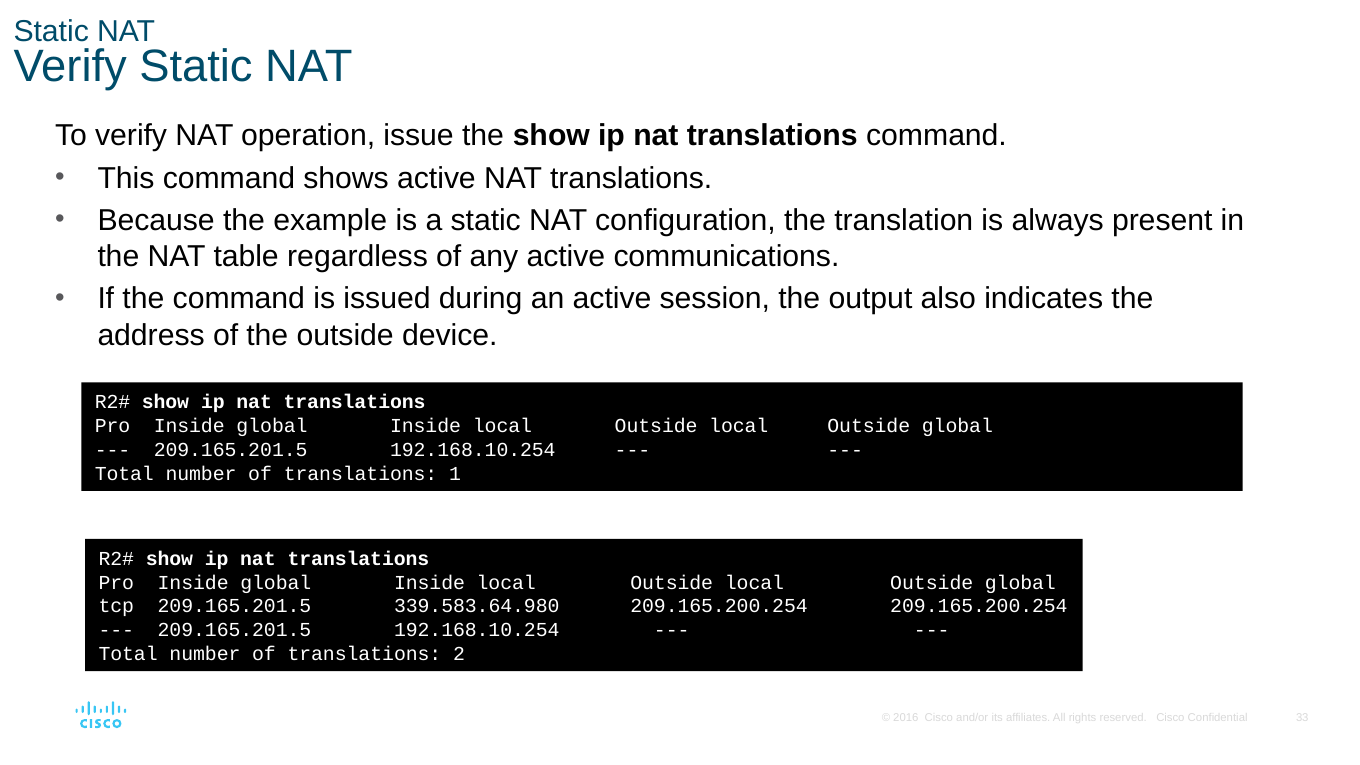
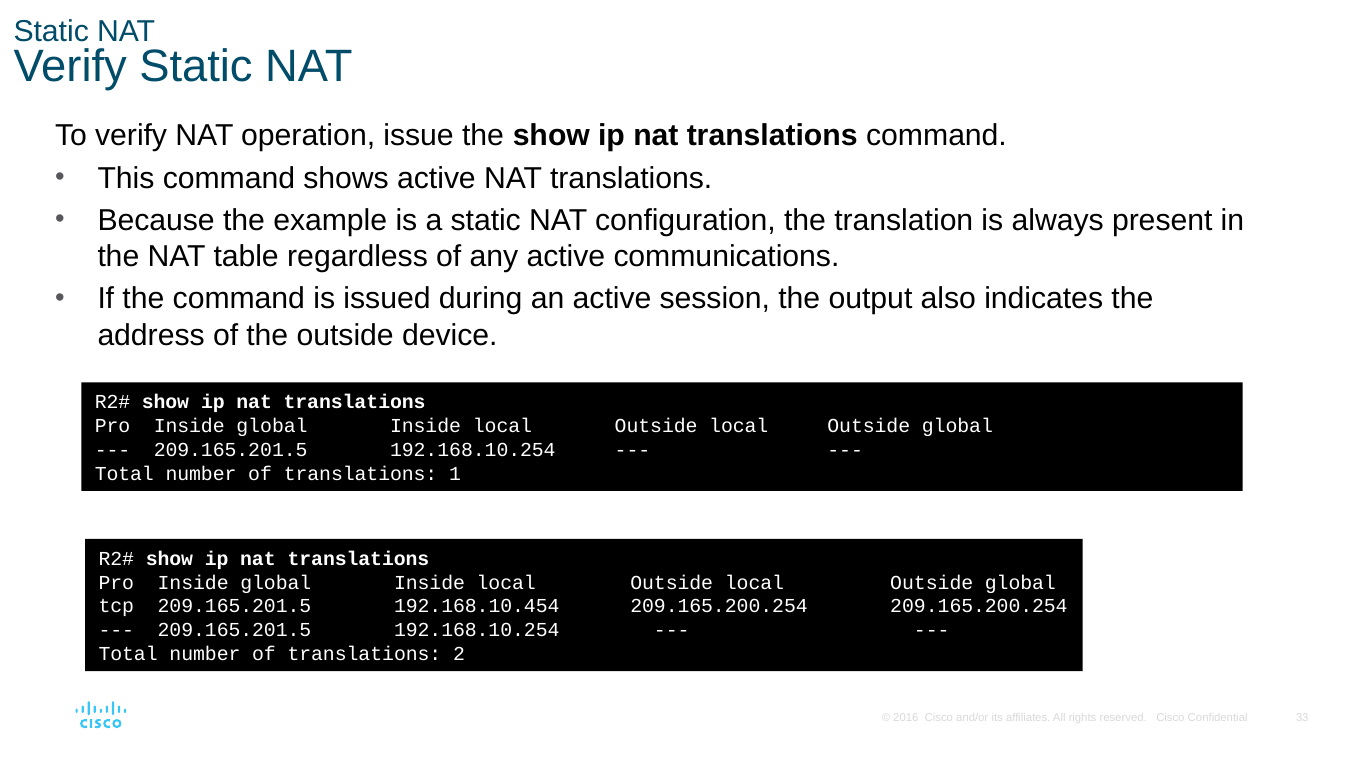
339.583.64.980: 339.583.64.980 -> 192.168.10.454
